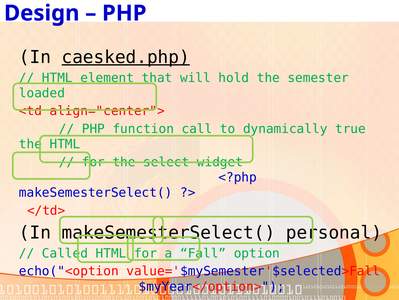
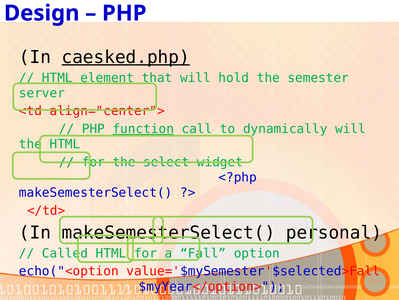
loaded: loaded -> server
function underline: none -> present
dynamically true: true -> will
